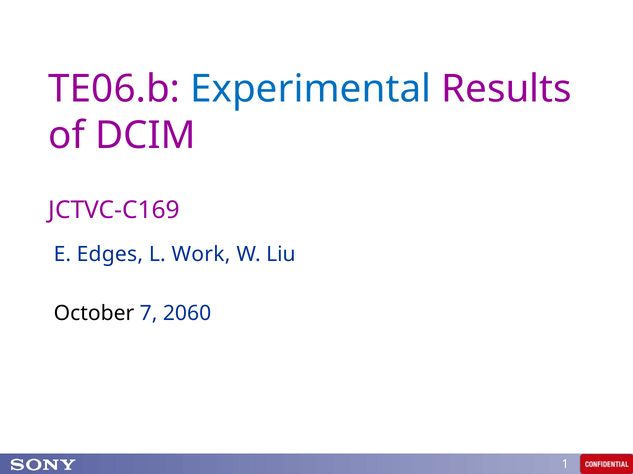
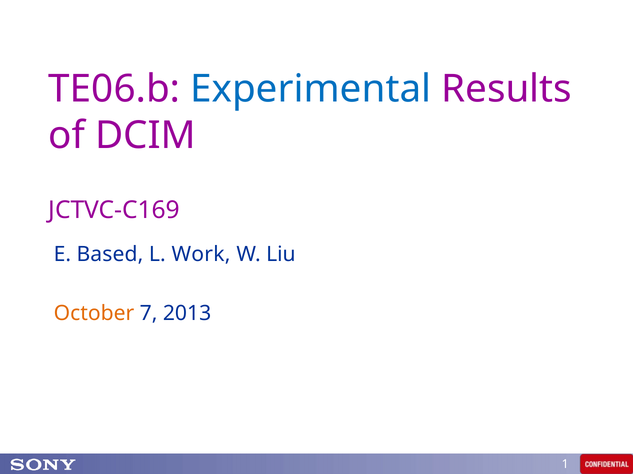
Edges: Edges -> Based
October colour: black -> orange
2060: 2060 -> 2013
